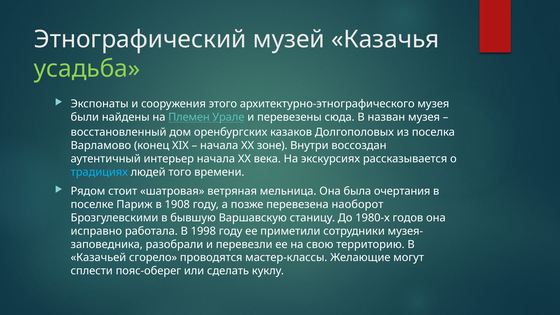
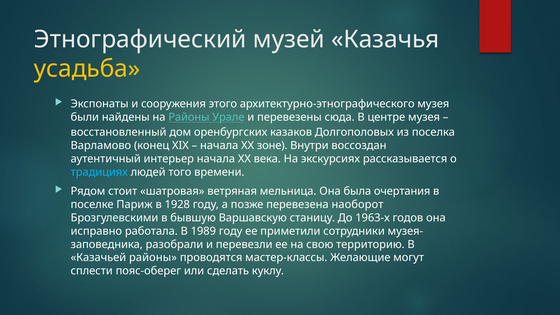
усадьба colour: light green -> yellow
на Племен: Племен -> Районы
назван: назван -> центре
1908: 1908 -> 1928
1980-х: 1980-х -> 1963-х
1998: 1998 -> 1989
Казачьей сгорело: сгорело -> районы
